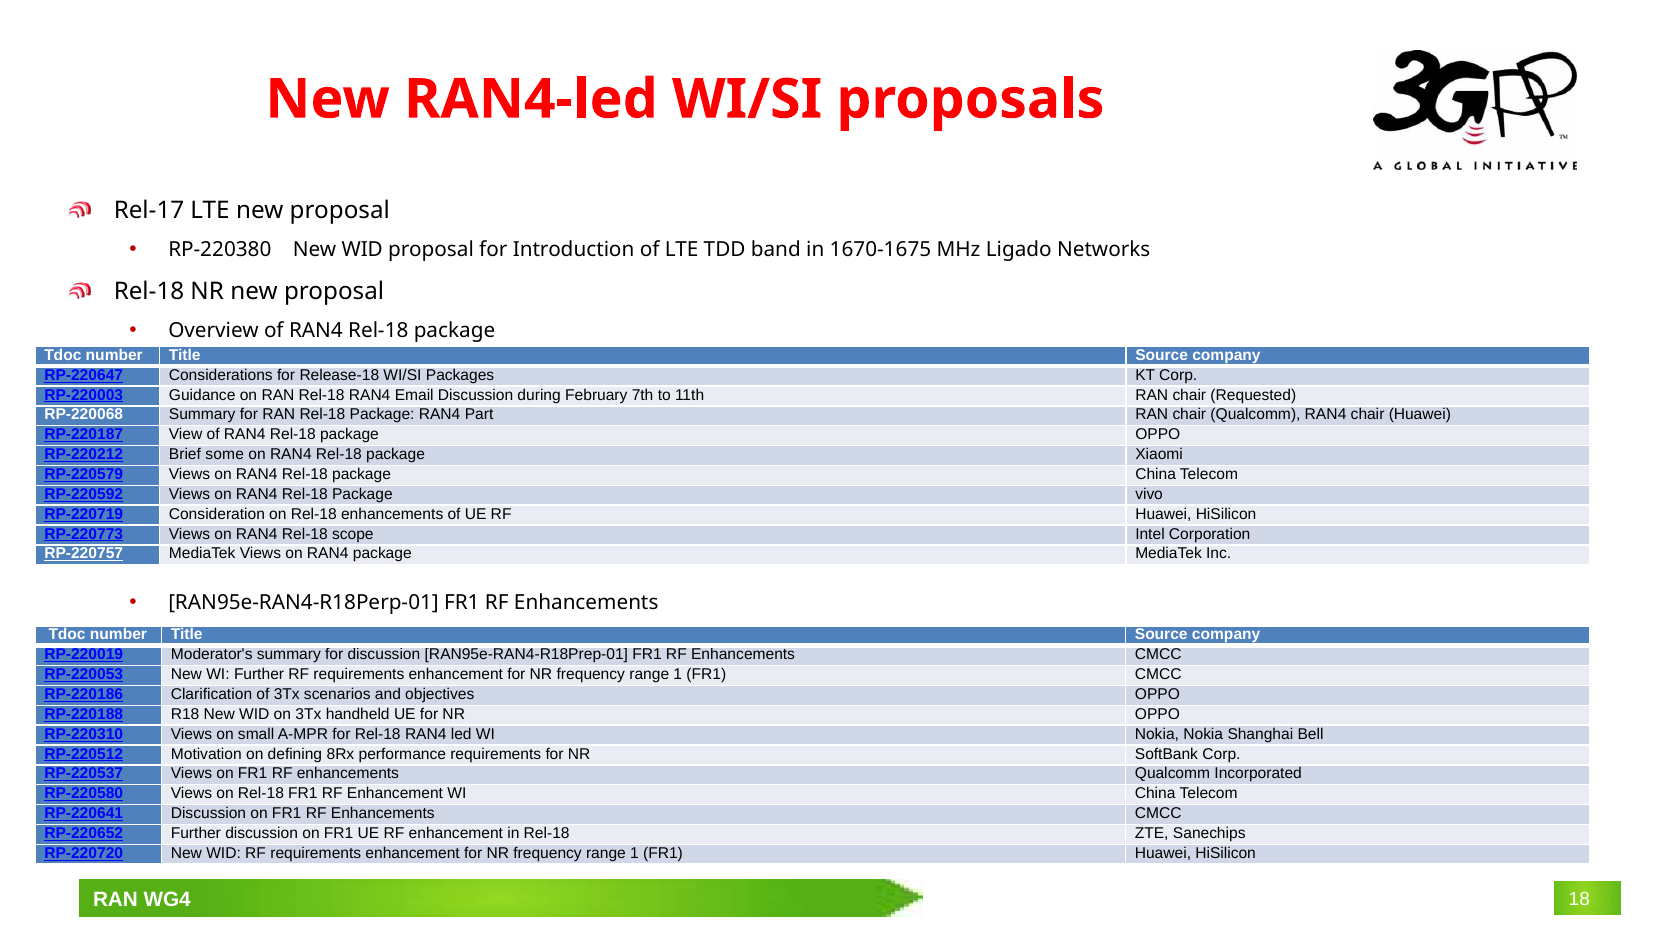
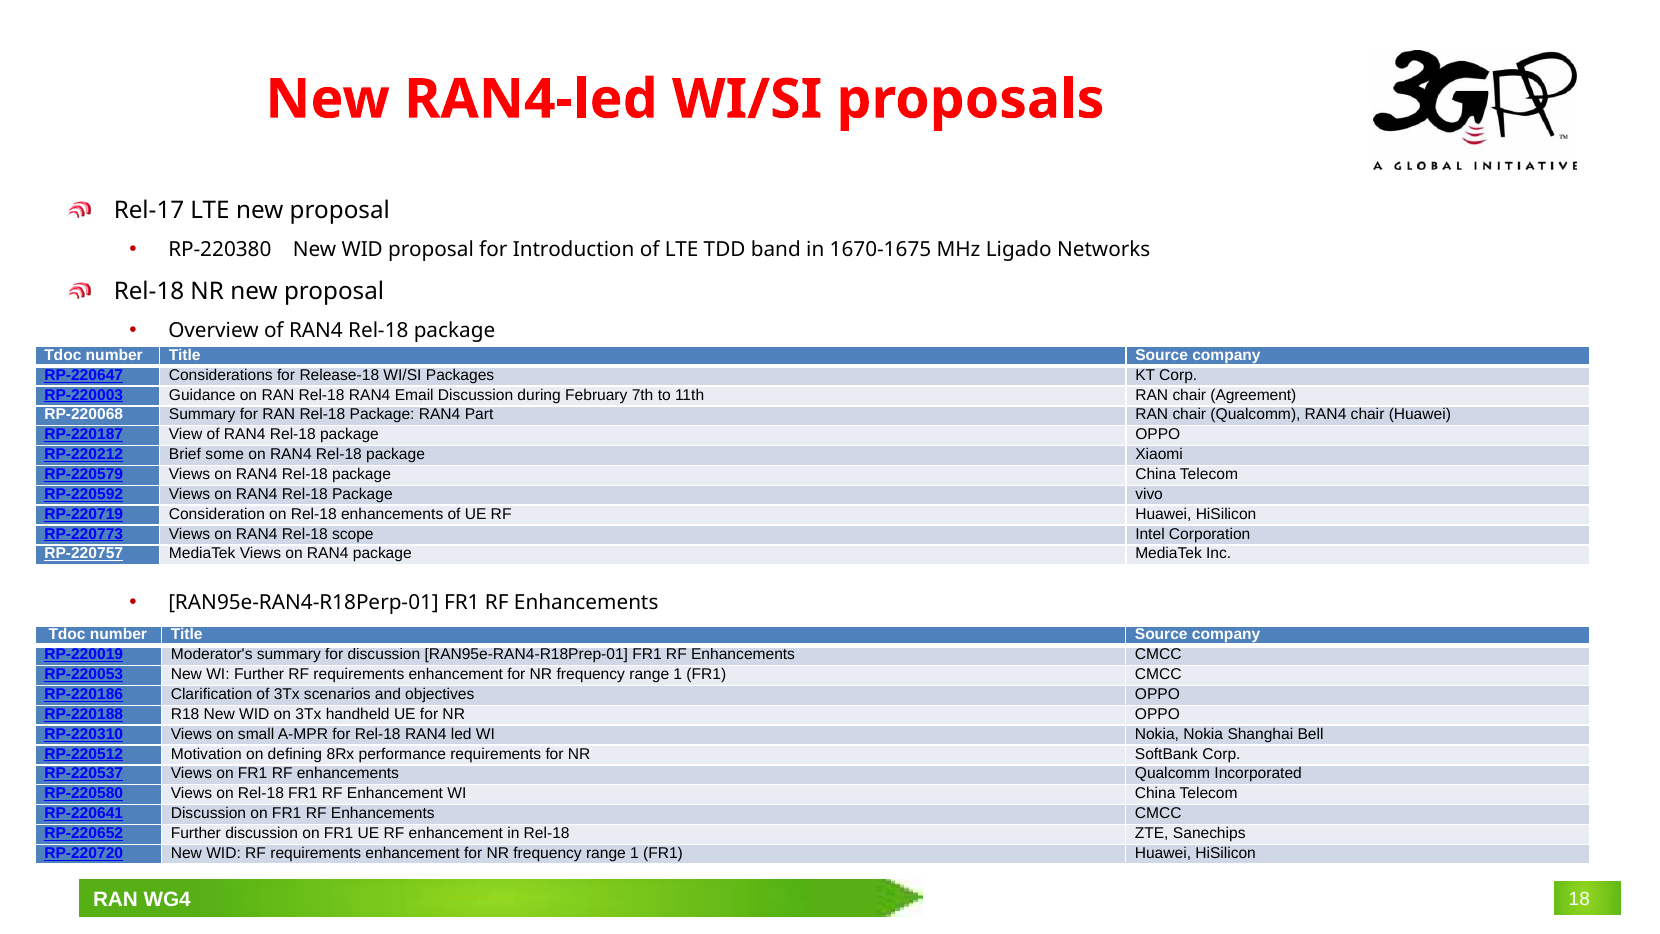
Requested: Requested -> Agreement
